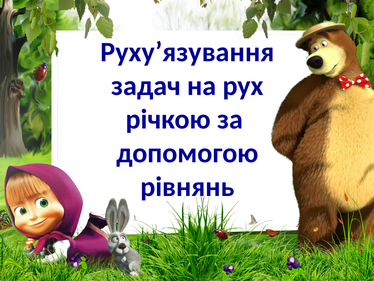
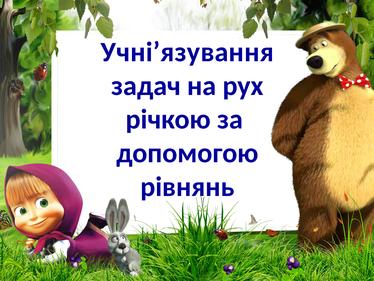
Руху’язування: Руху’язування -> Учні’язування
